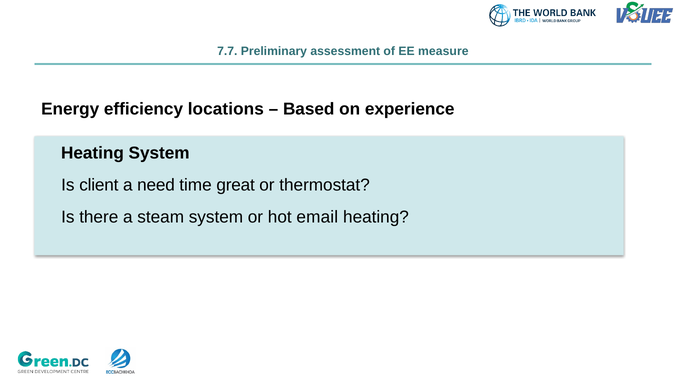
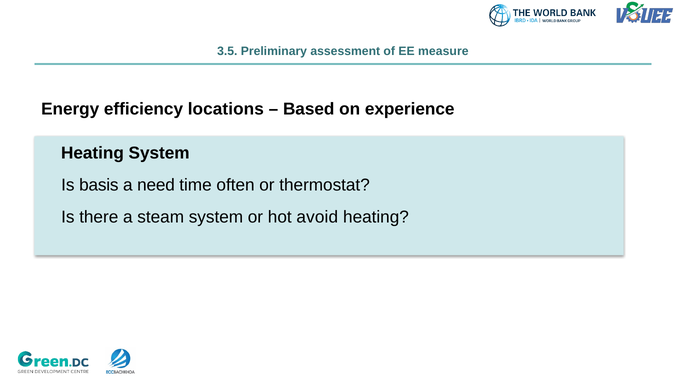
7.7: 7.7 -> 3.5
client: client -> basis
great: great -> often
email: email -> avoid
